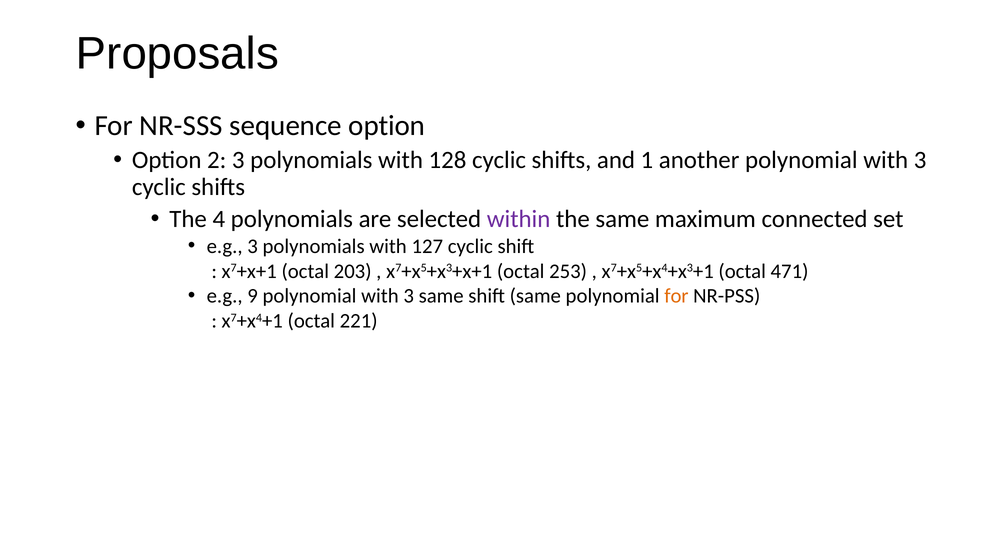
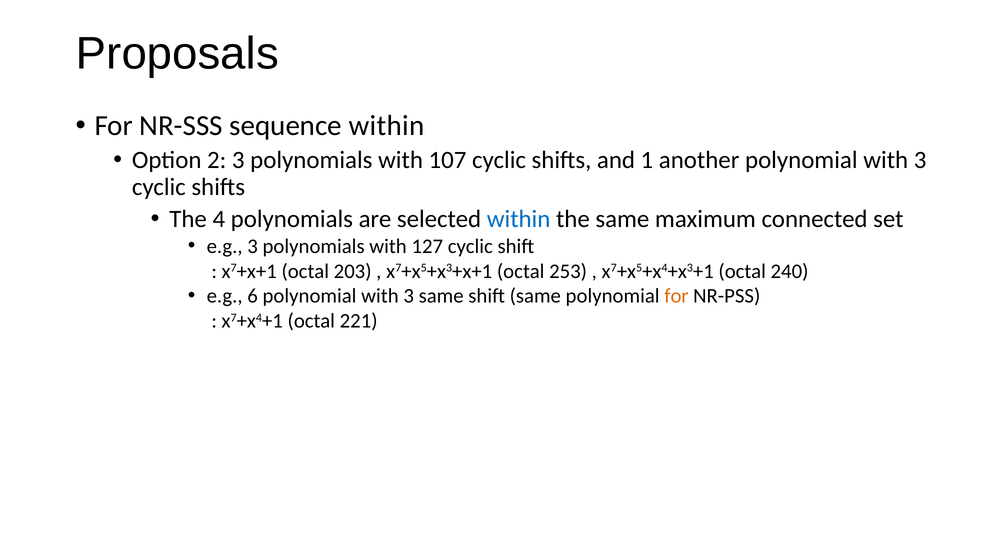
sequence option: option -> within
128: 128 -> 107
within at (519, 219) colour: purple -> blue
471: 471 -> 240
9: 9 -> 6
